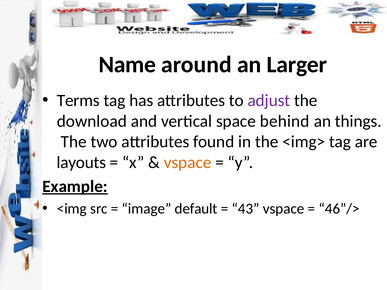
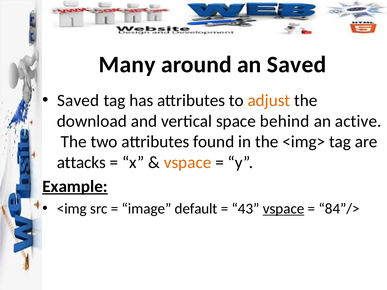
Name: Name -> Many
an Larger: Larger -> Saved
Terms at (78, 101): Terms -> Saved
adjust colour: purple -> orange
things: things -> active
layouts: layouts -> attacks
vspace at (284, 209) underline: none -> present
46”/>: 46”/> -> 84”/>
